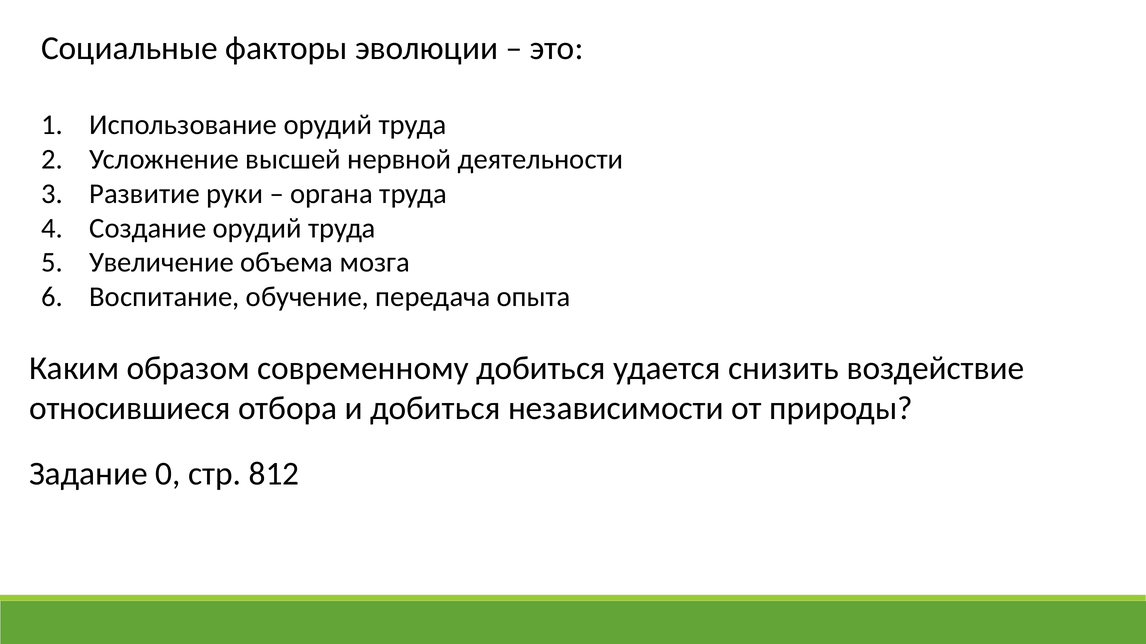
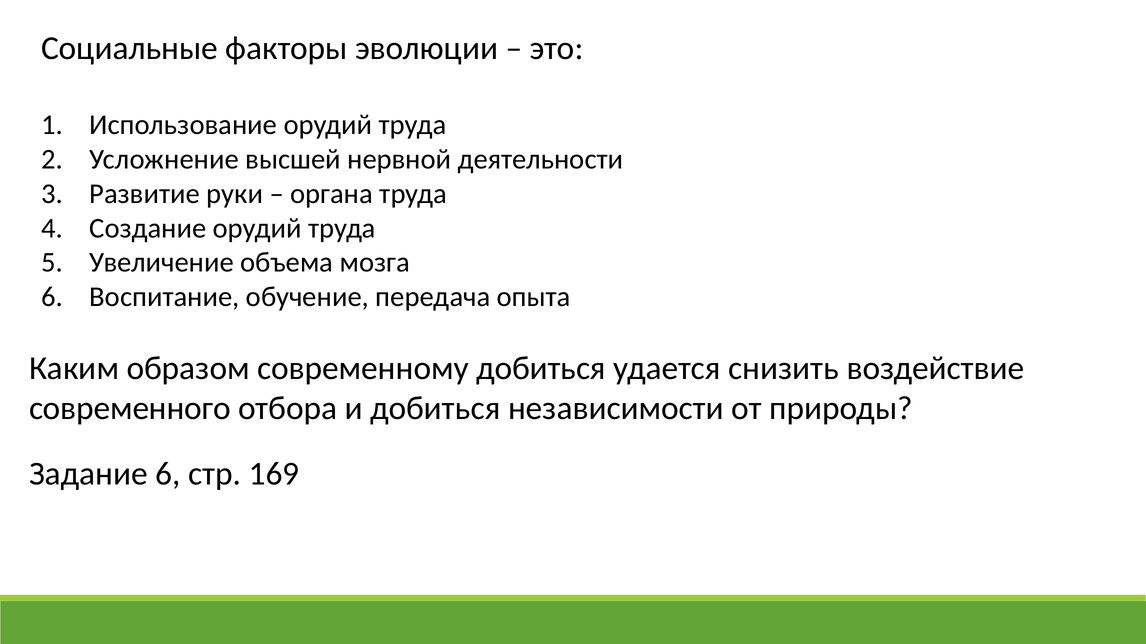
относившиеся: относившиеся -> современного
Задание 0: 0 -> 6
812: 812 -> 169
